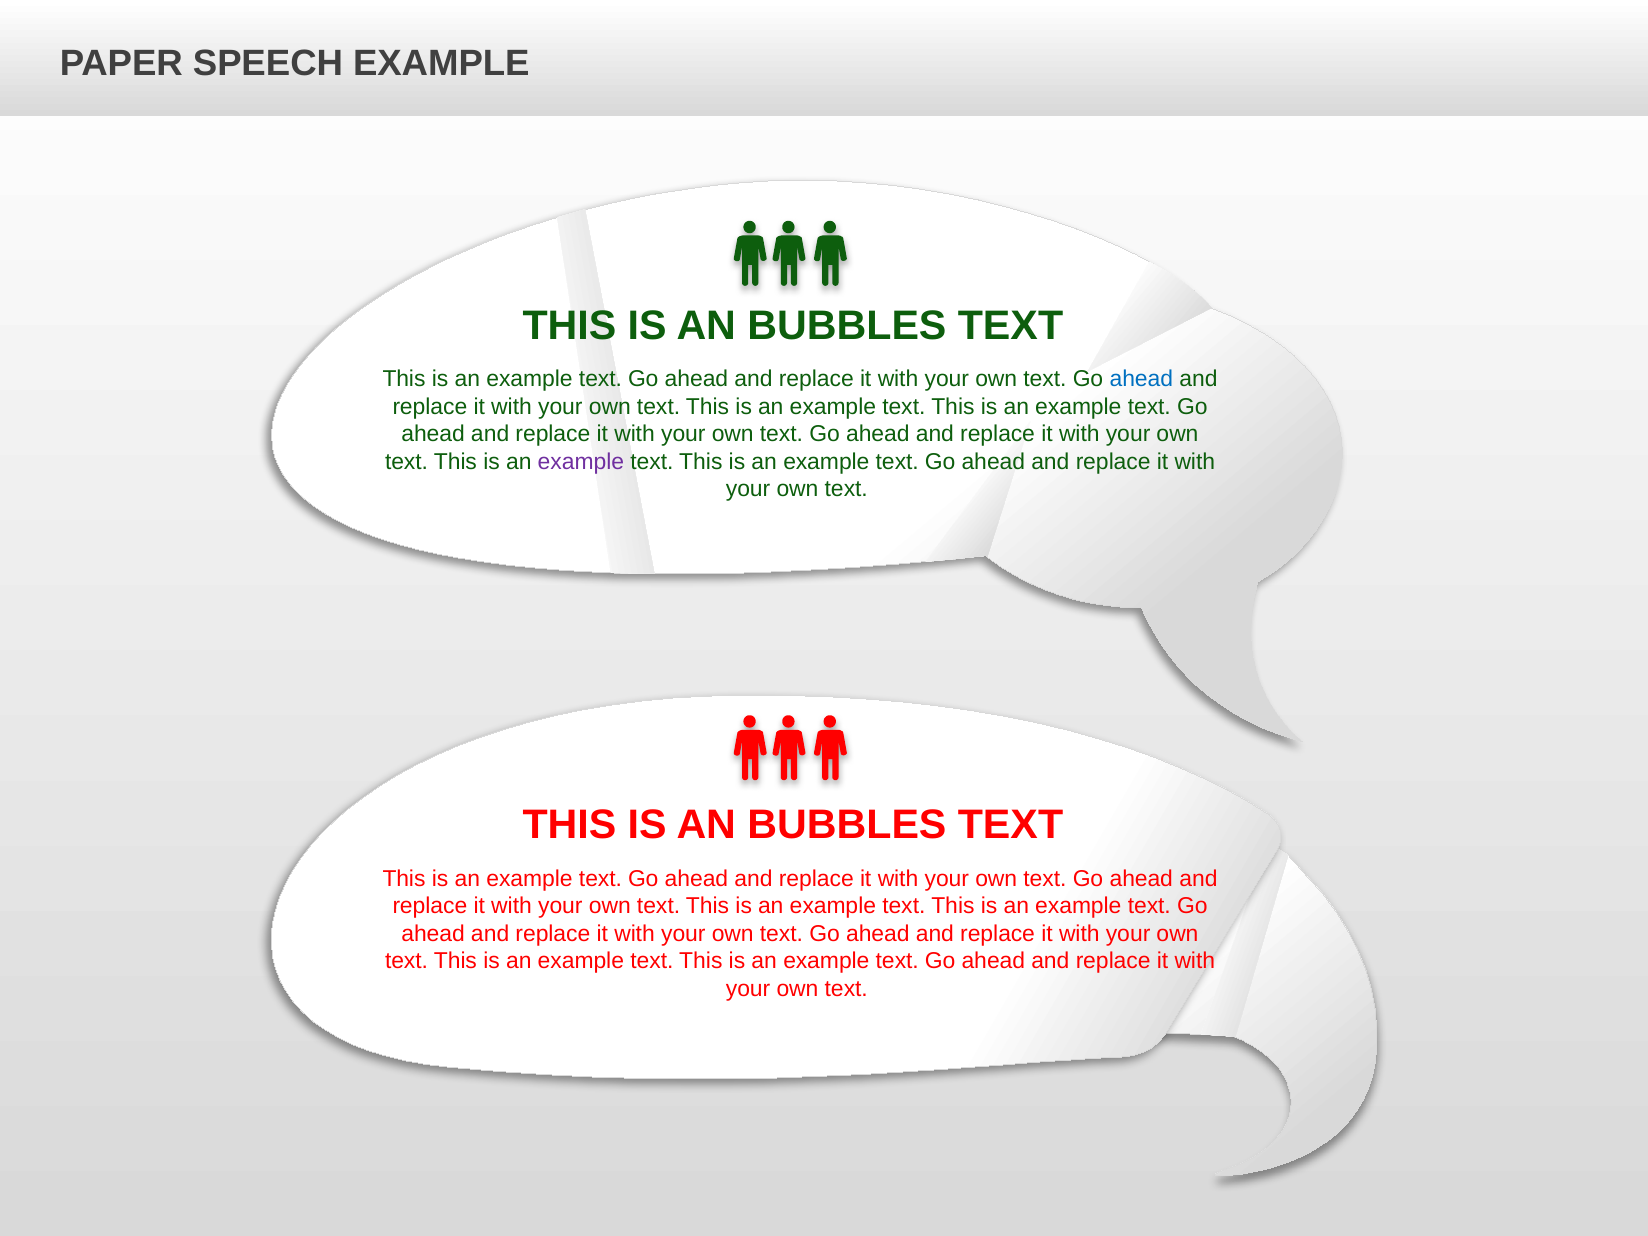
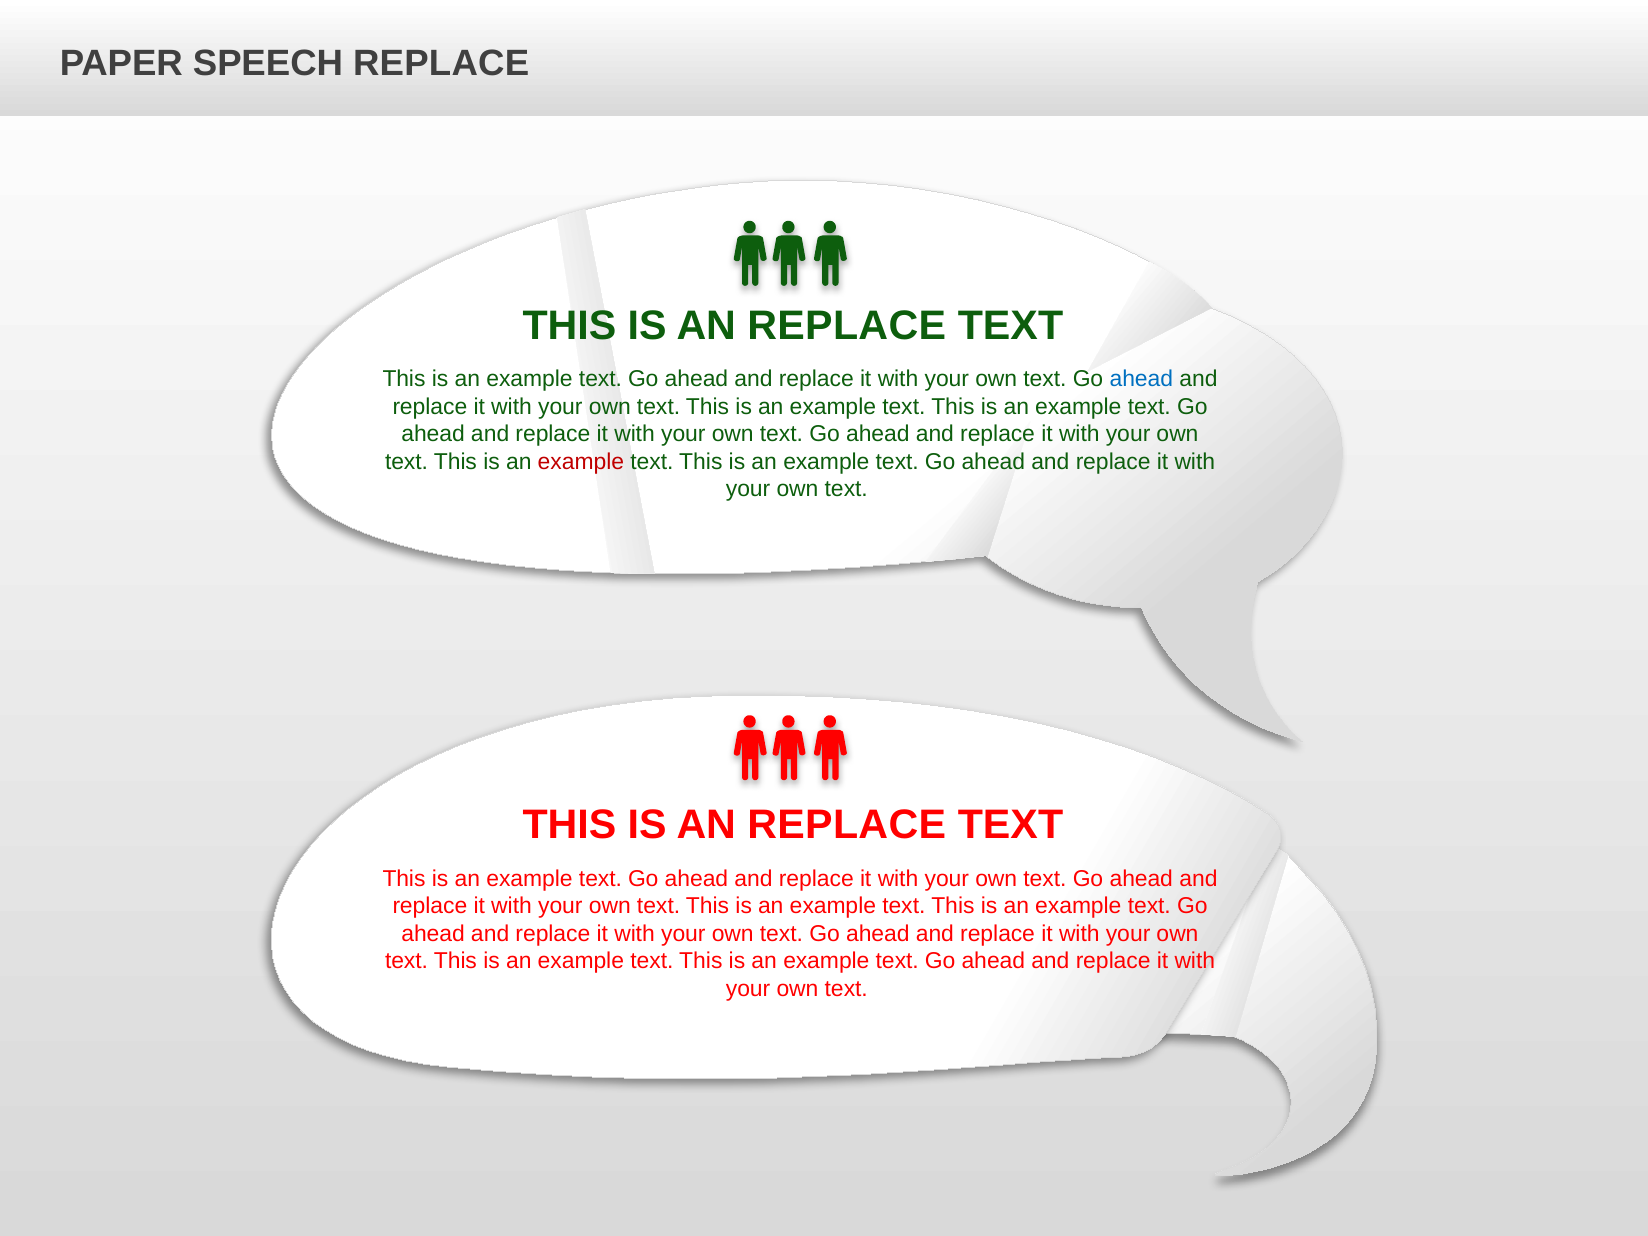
SPEECH EXAMPLE: EXAMPLE -> REPLACE
BUBBLES at (847, 326): BUBBLES -> REPLACE
example at (581, 462) colour: purple -> red
BUBBLES at (847, 825): BUBBLES -> REPLACE
